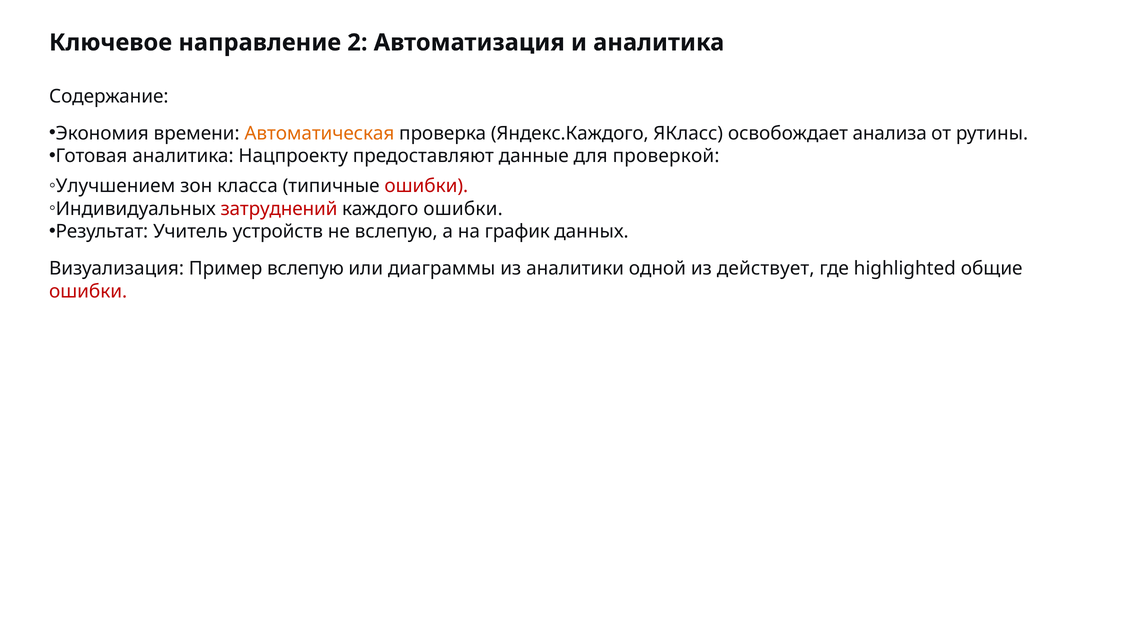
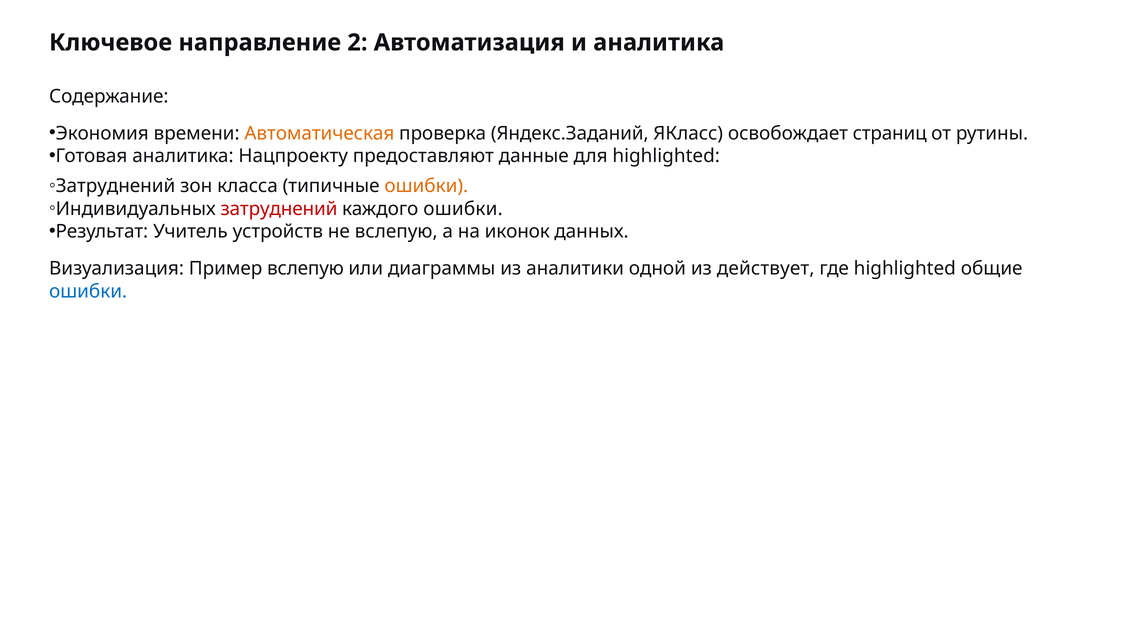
Яндекс.Каждого: Яндекс.Каждого -> Яндекс.Заданий
анализа: анализа -> страниц
для проверкой: проверкой -> highlighted
Улучшением at (115, 186): Улучшением -> Затруднений
ошибки at (426, 186) colour: red -> orange
график: график -> иконок
ошибки at (88, 291) colour: red -> blue
